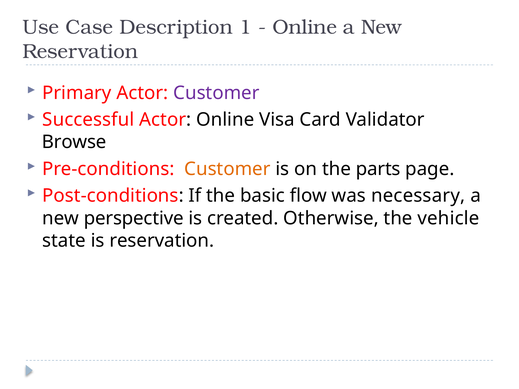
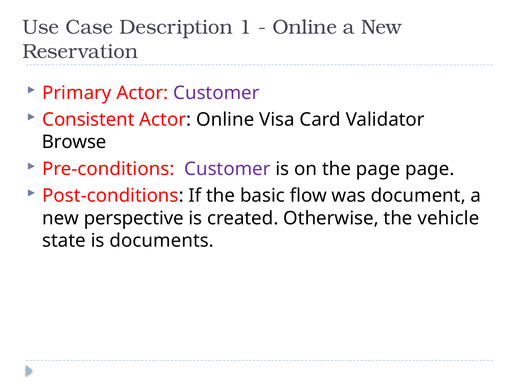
Successful: Successful -> Consistent
Customer at (227, 169) colour: orange -> purple
the parts: parts -> page
necessary: necessary -> document
is reservation: reservation -> documents
